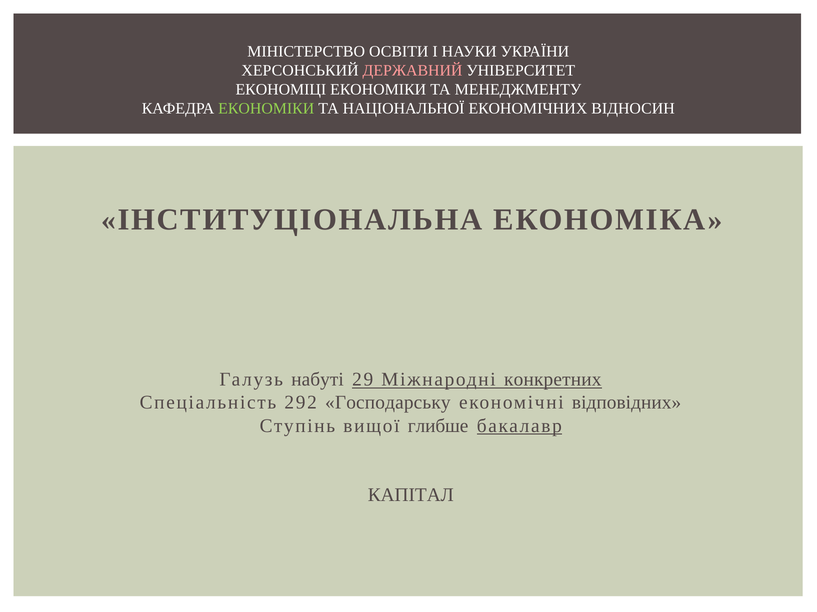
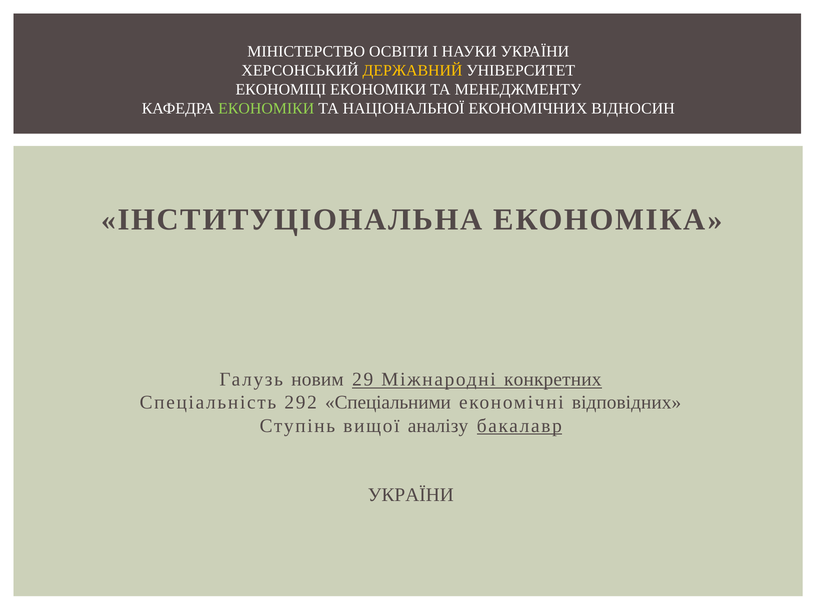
ДЕРЖАВНИЙ colour: pink -> yellow
набуті: набуті -> новим
Господарську: Господарську -> Спеціальними
глибше: глибше -> аналізу
КАПІТАЛ at (411, 496): КАПІТАЛ -> УКРАЇНИ
